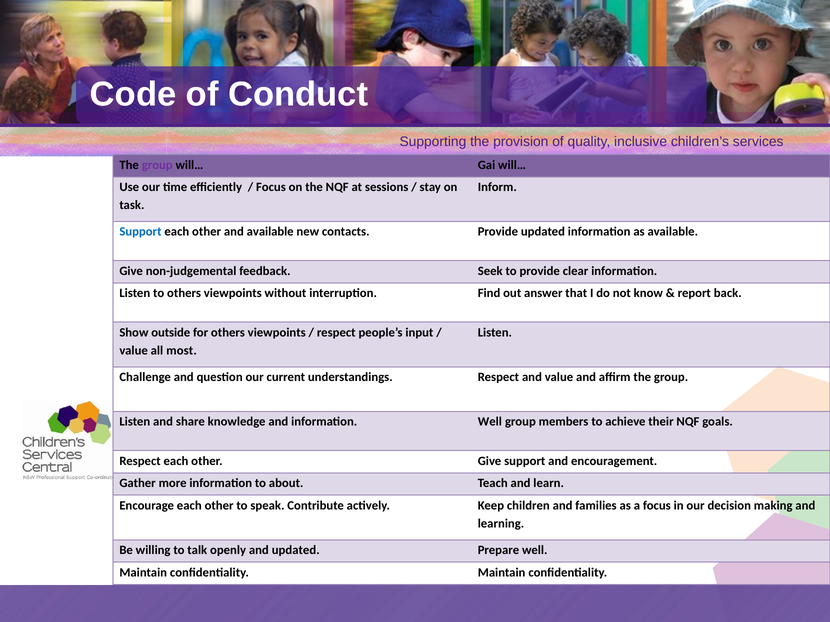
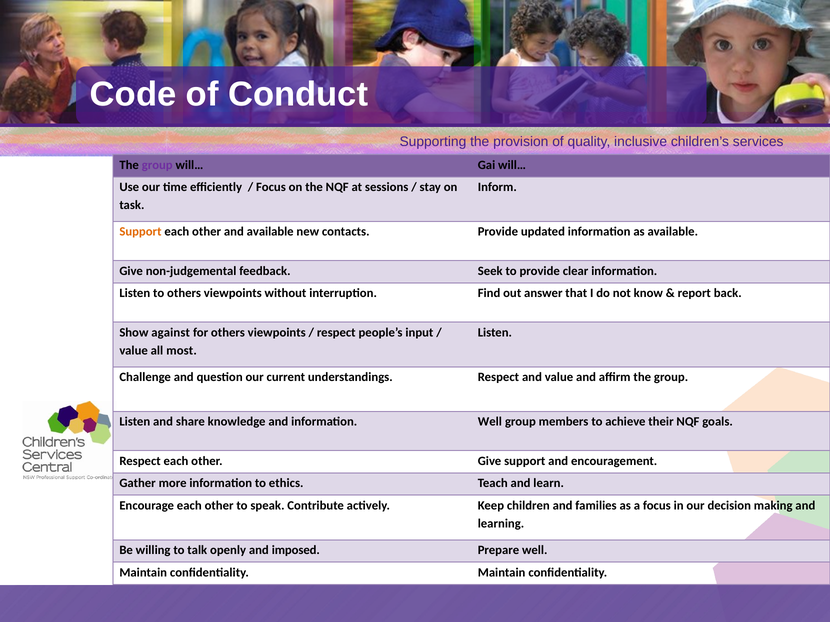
Support at (140, 232) colour: blue -> orange
outside: outside -> against
about: about -> ethics
and updated: updated -> imposed
